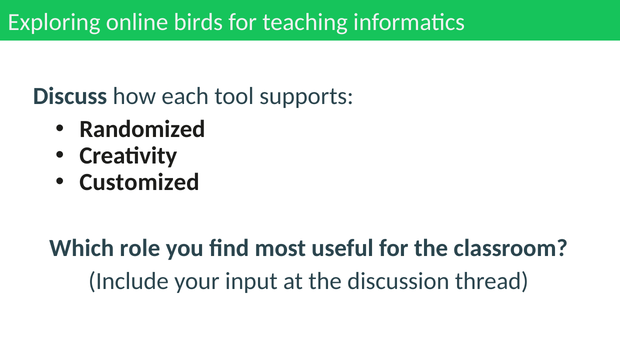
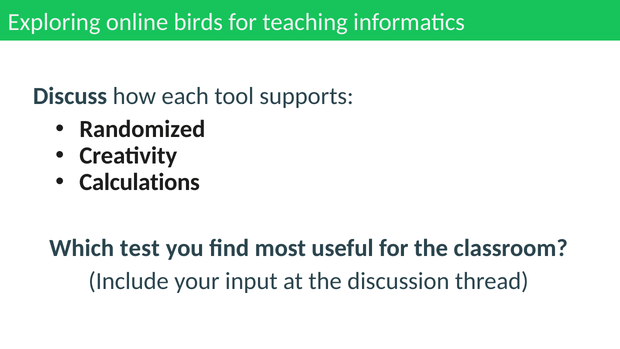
Customized: Customized -> Calculations
role: role -> test
